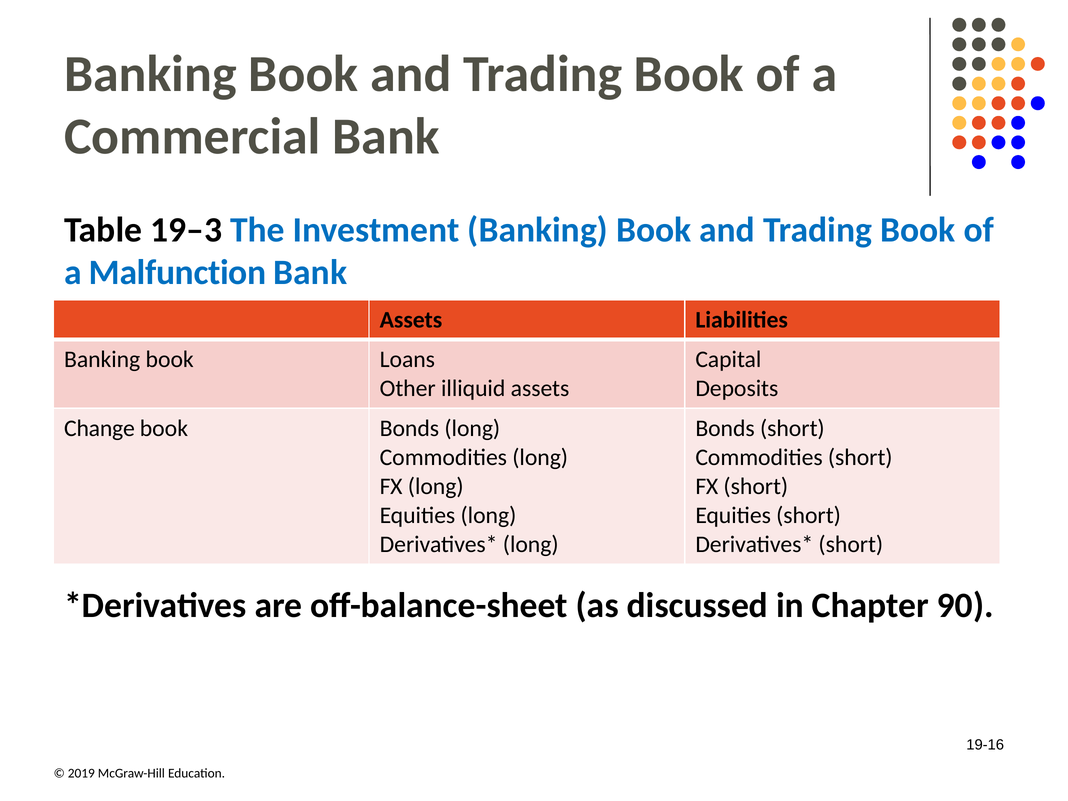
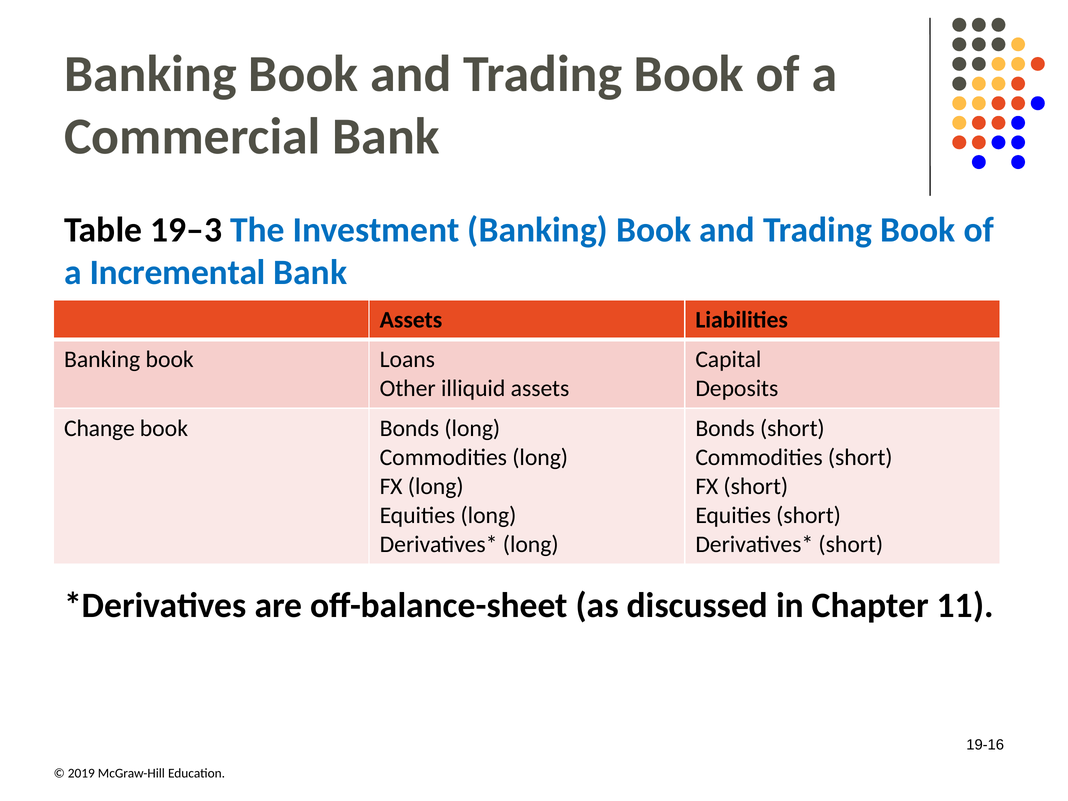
Malfunction: Malfunction -> Incremental
90: 90 -> 11
